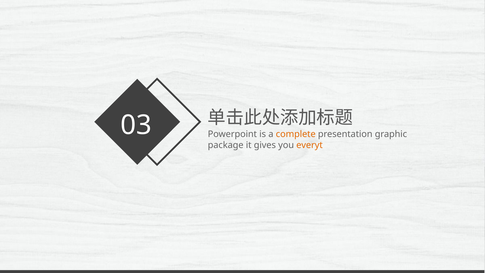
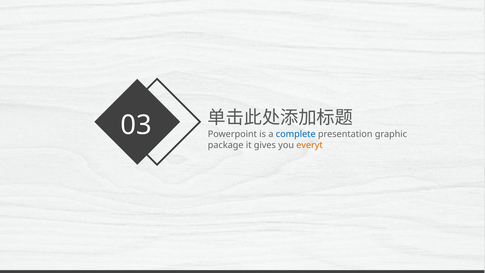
complete colour: orange -> blue
